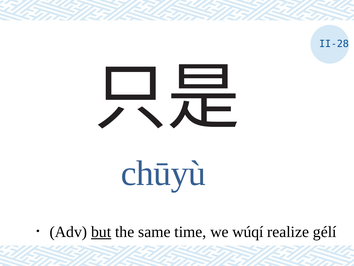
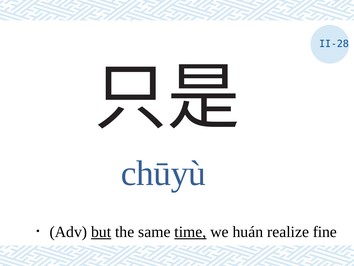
time underline: none -> present
wúqí: wúqí -> huán
gélí: gélí -> fine
